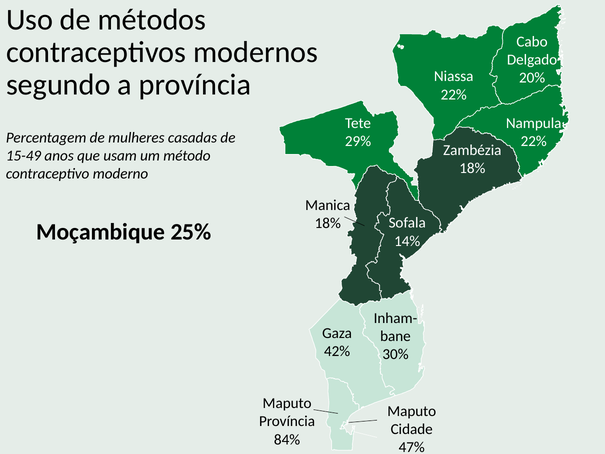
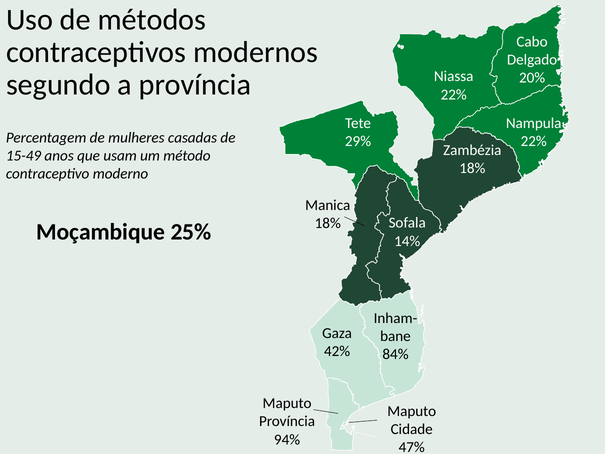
30%: 30% -> 84%
84%: 84% -> 94%
